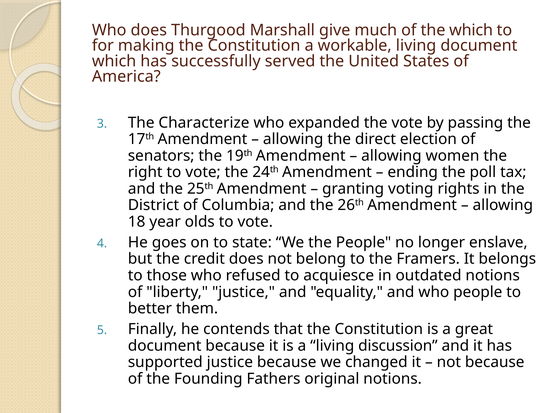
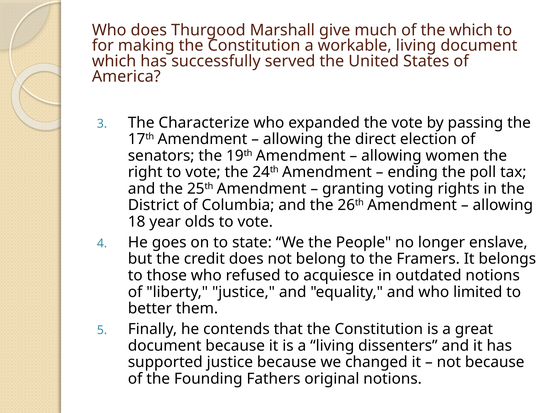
who people: people -> limited
discussion: discussion -> dissenters
